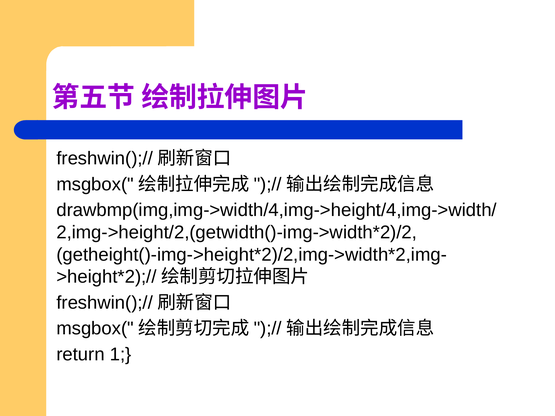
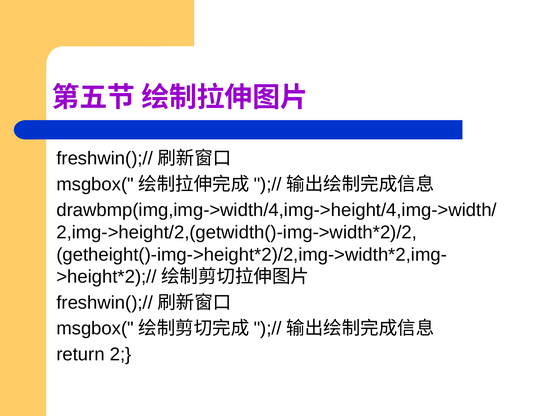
1: 1 -> 2
